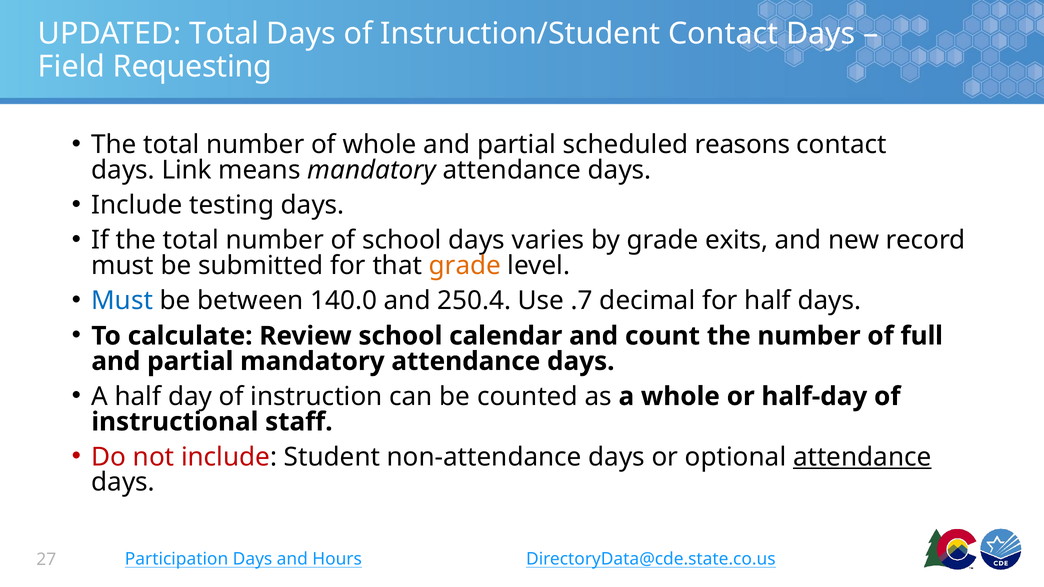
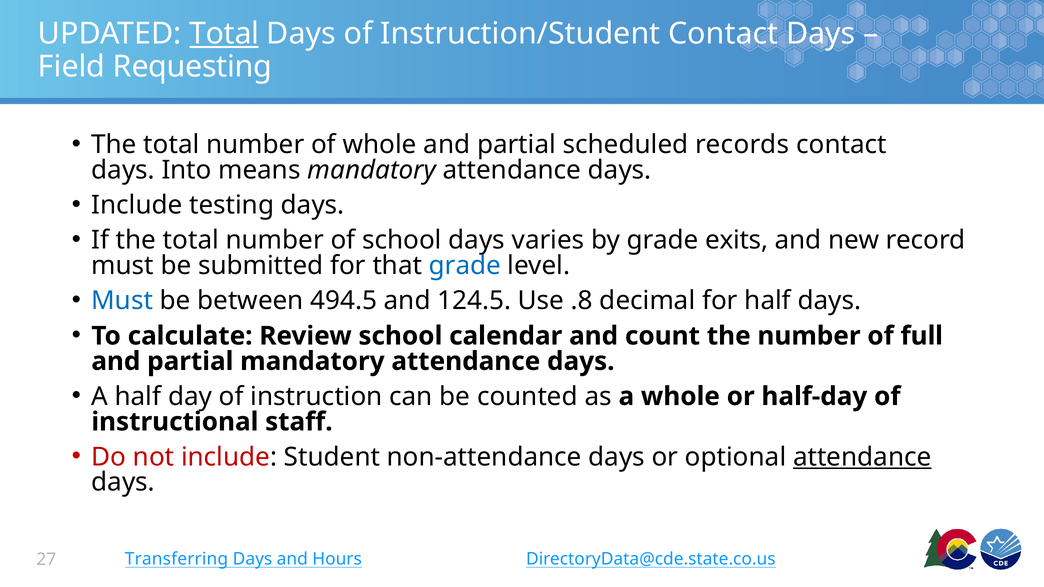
Total at (224, 34) underline: none -> present
reasons: reasons -> records
Link: Link -> Into
grade at (465, 266) colour: orange -> blue
140.0: 140.0 -> 494.5
250.4: 250.4 -> 124.5
.7: .7 -> .8
Participation: Participation -> Transferring
